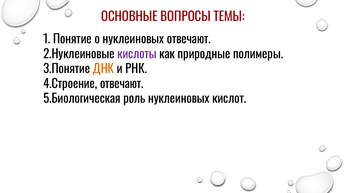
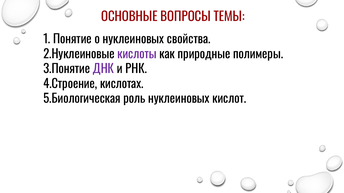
нуклеиновых отвечают: отвечают -> свойства
ДНК colour: orange -> purple
отвечают at (122, 84): отвечают -> кислотах
